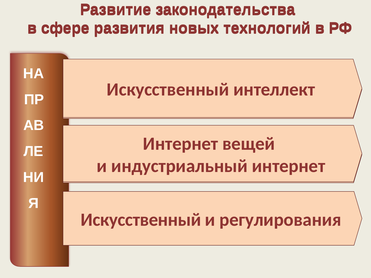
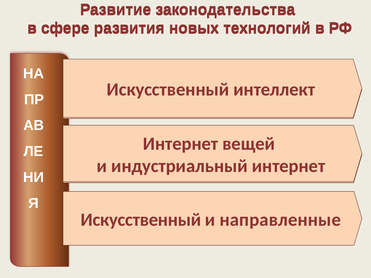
регулирования: регулирования -> направленные
